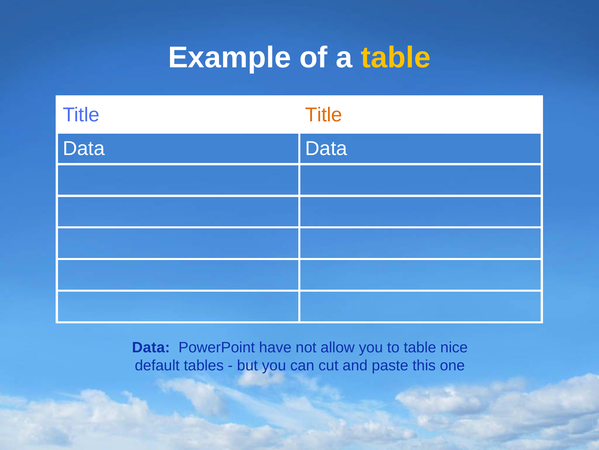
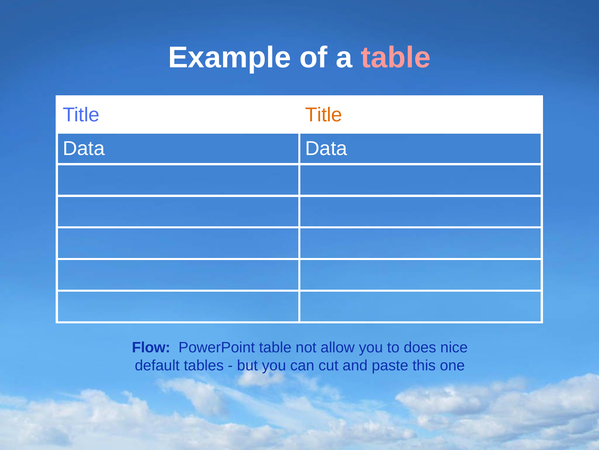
table at (396, 58) colour: yellow -> pink
Data at (151, 347): Data -> Flow
PowerPoint have: have -> table
to table: table -> does
